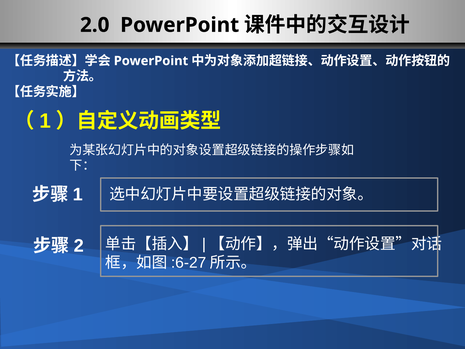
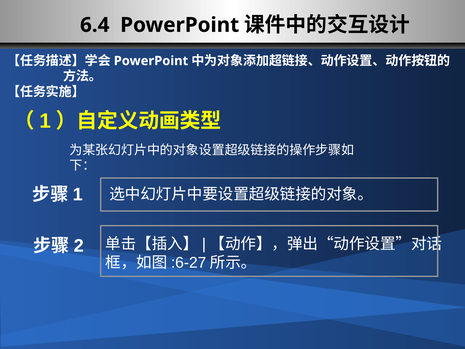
2.0: 2.0 -> 6.4
